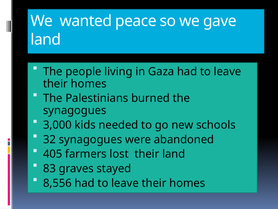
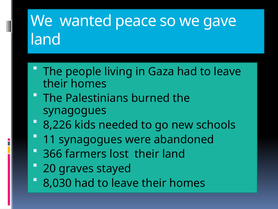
3,000: 3,000 -> 8,226
32: 32 -> 11
405: 405 -> 366
83: 83 -> 20
8,556: 8,556 -> 8,030
